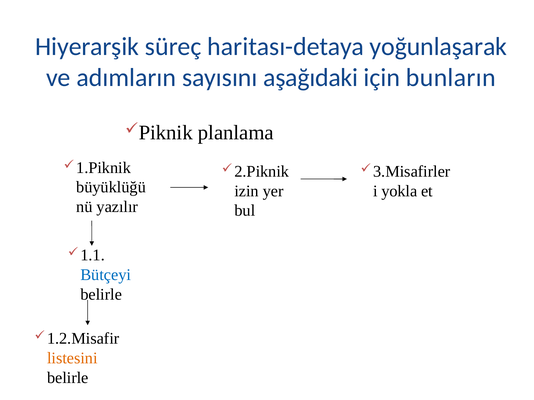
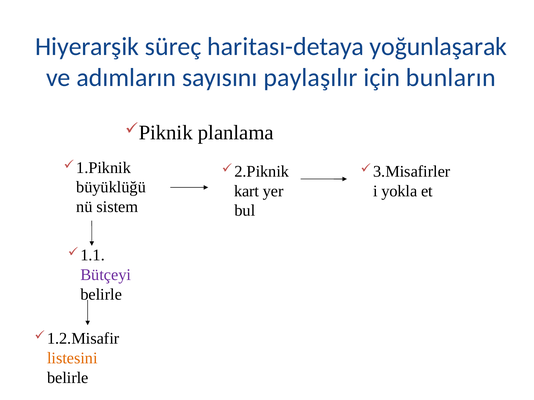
aşağıdaki: aşağıdaki -> paylaşılır
izin: izin -> kart
yazılır: yazılır -> sistem
Bütçeyi colour: blue -> purple
